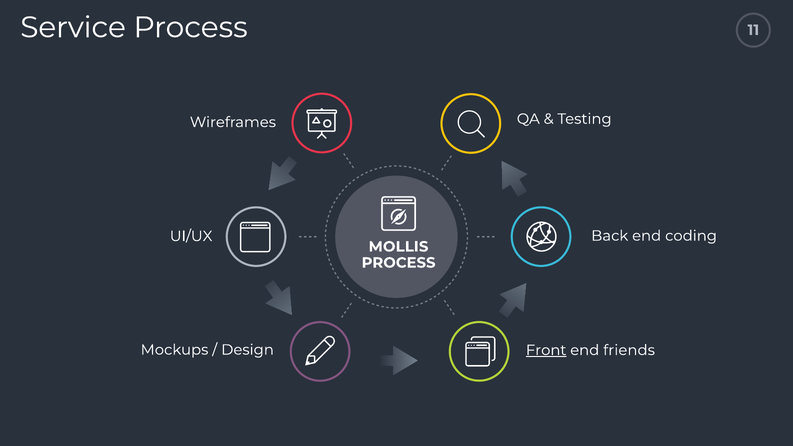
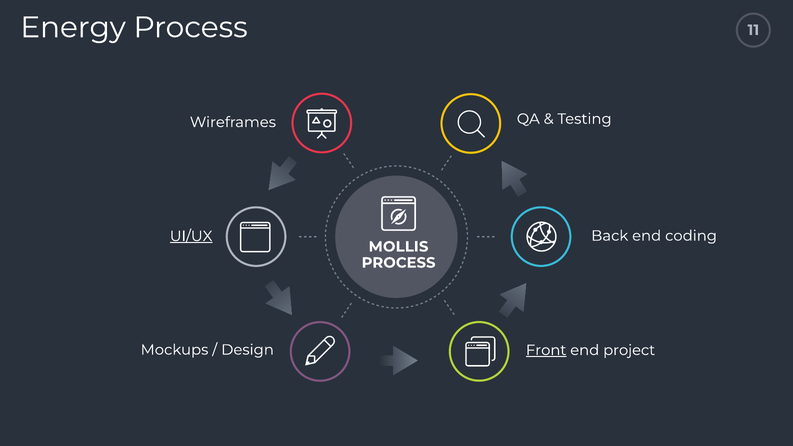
Service: Service -> Energy
UI/UX underline: none -> present
friends: friends -> project
